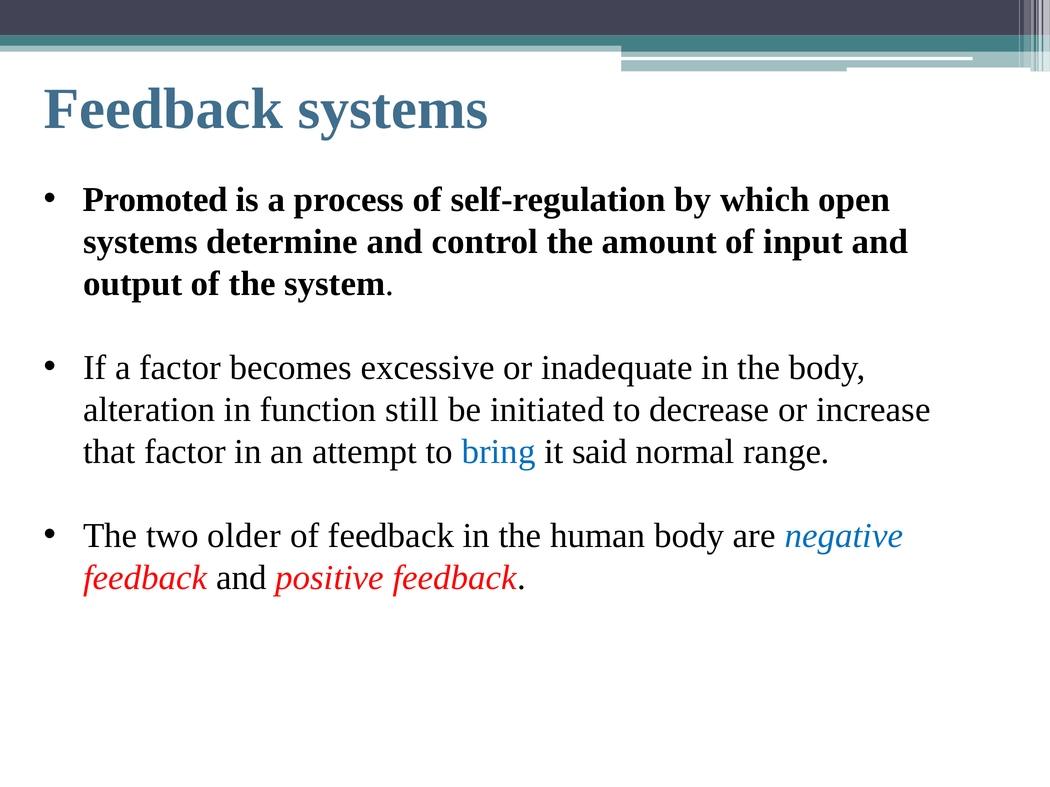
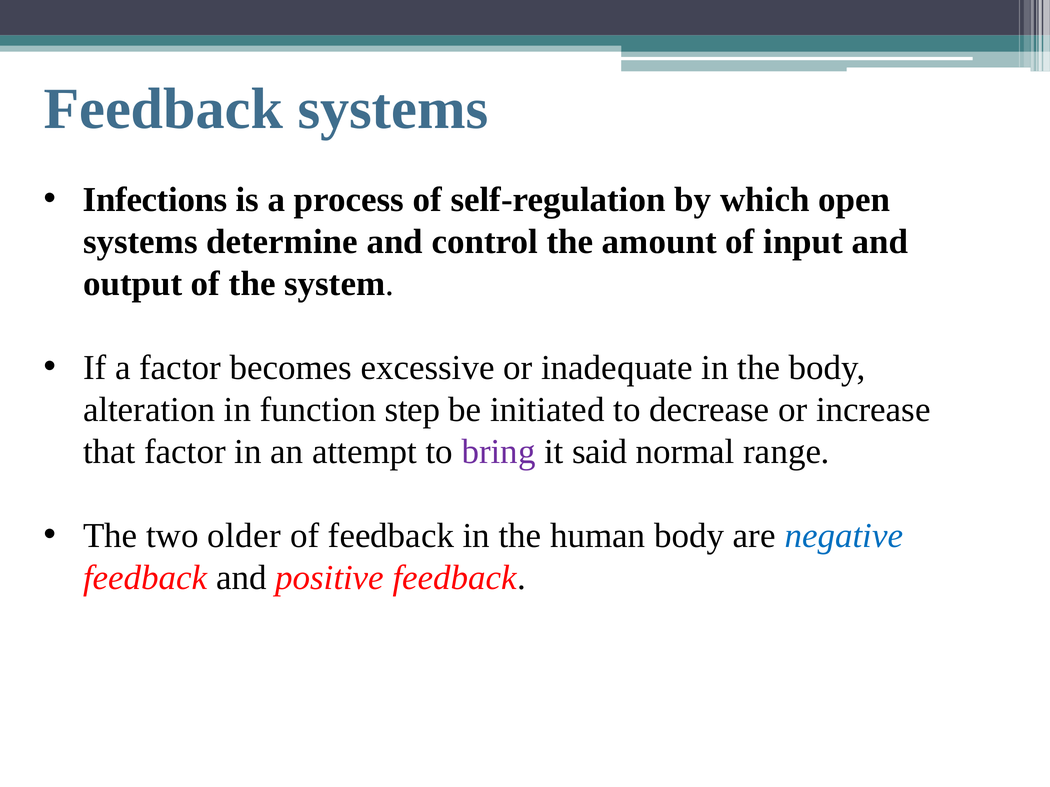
Promoted: Promoted -> Infections
still: still -> step
bring colour: blue -> purple
